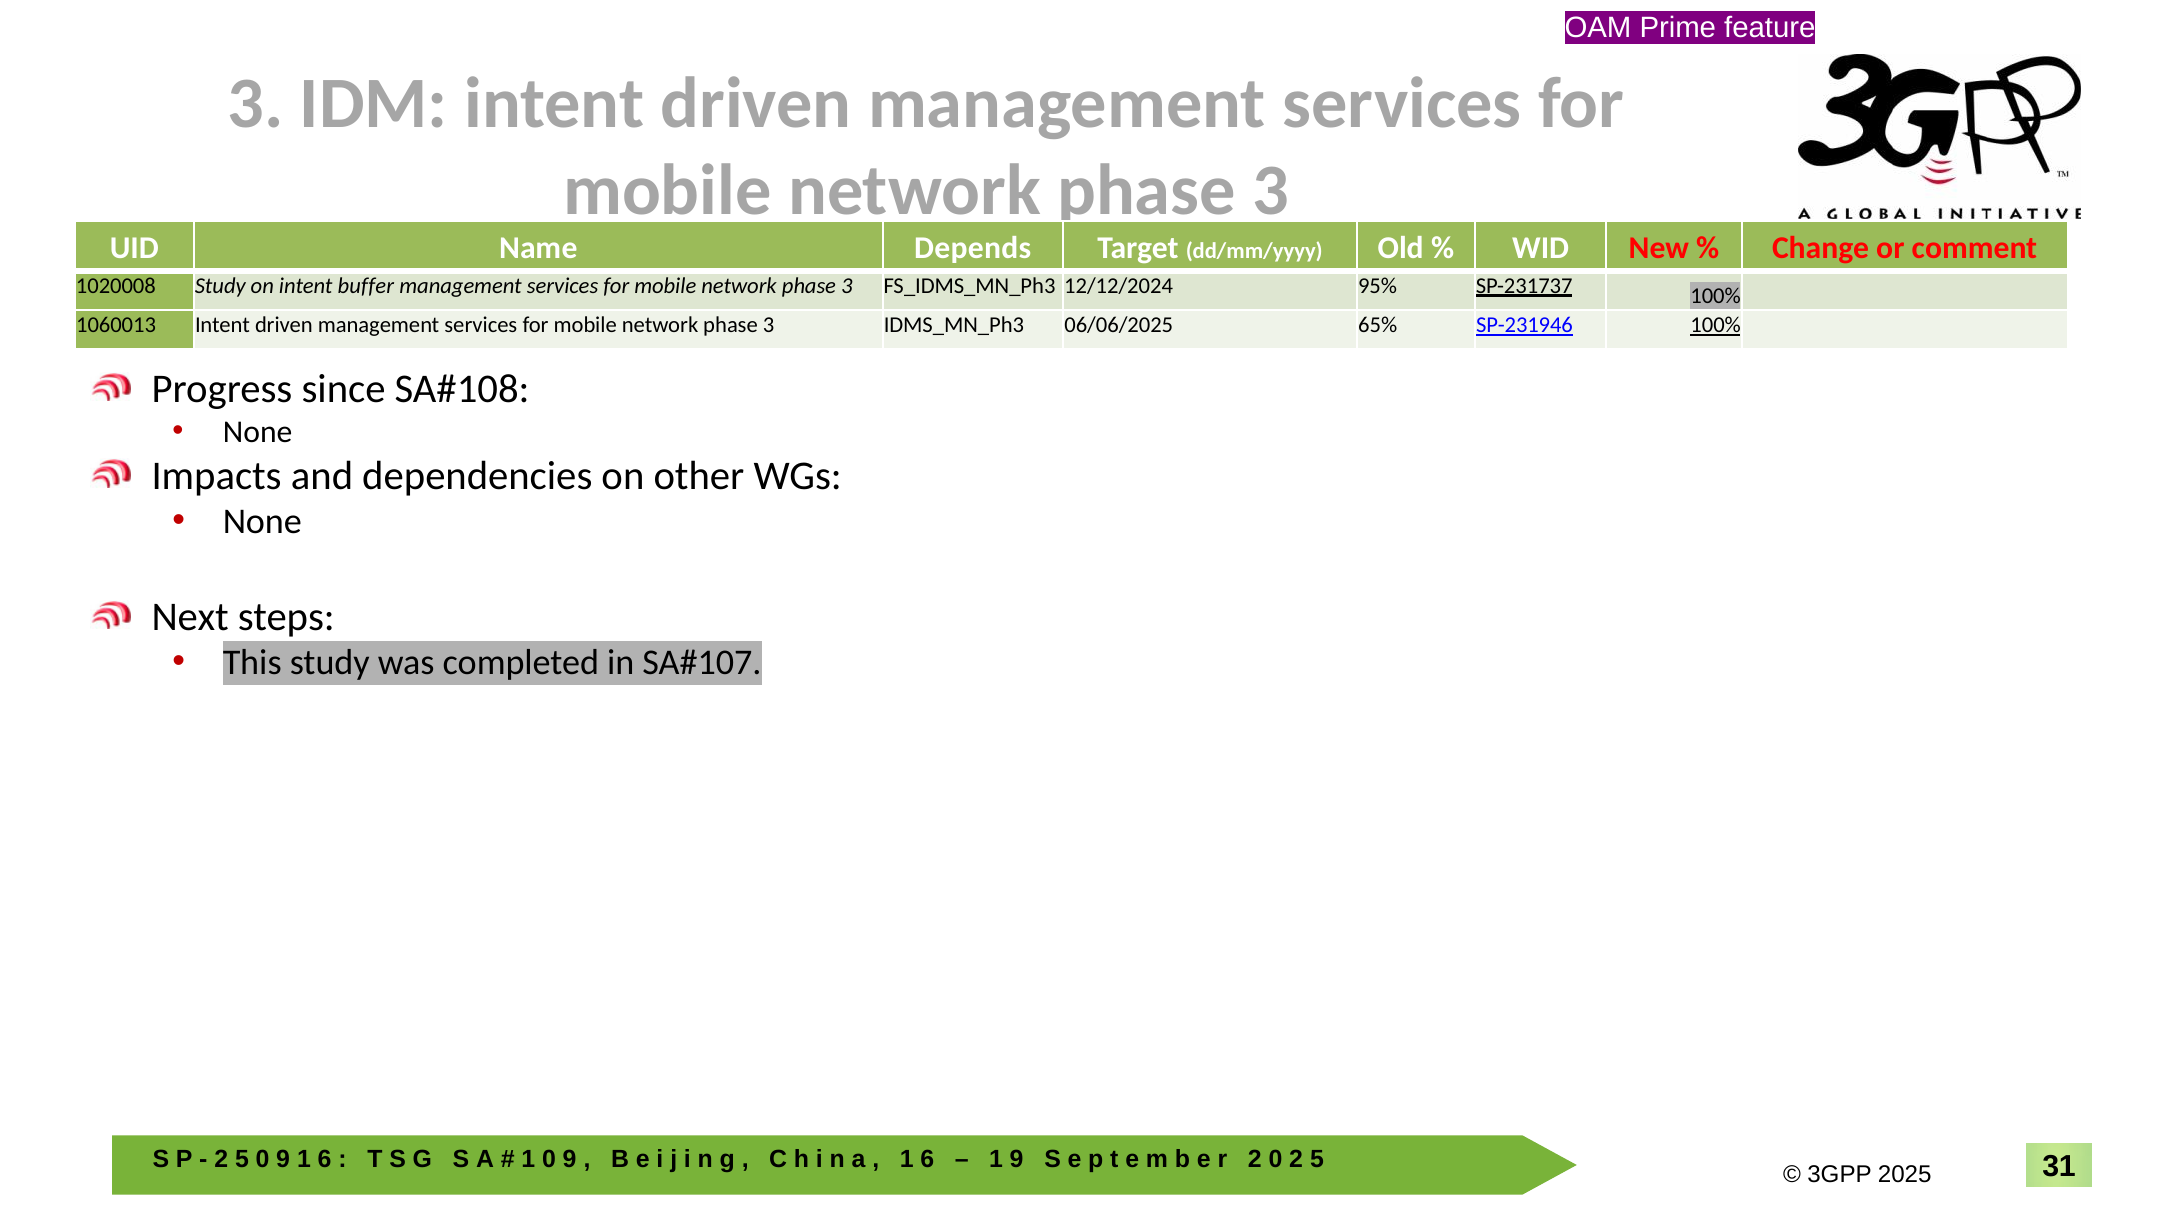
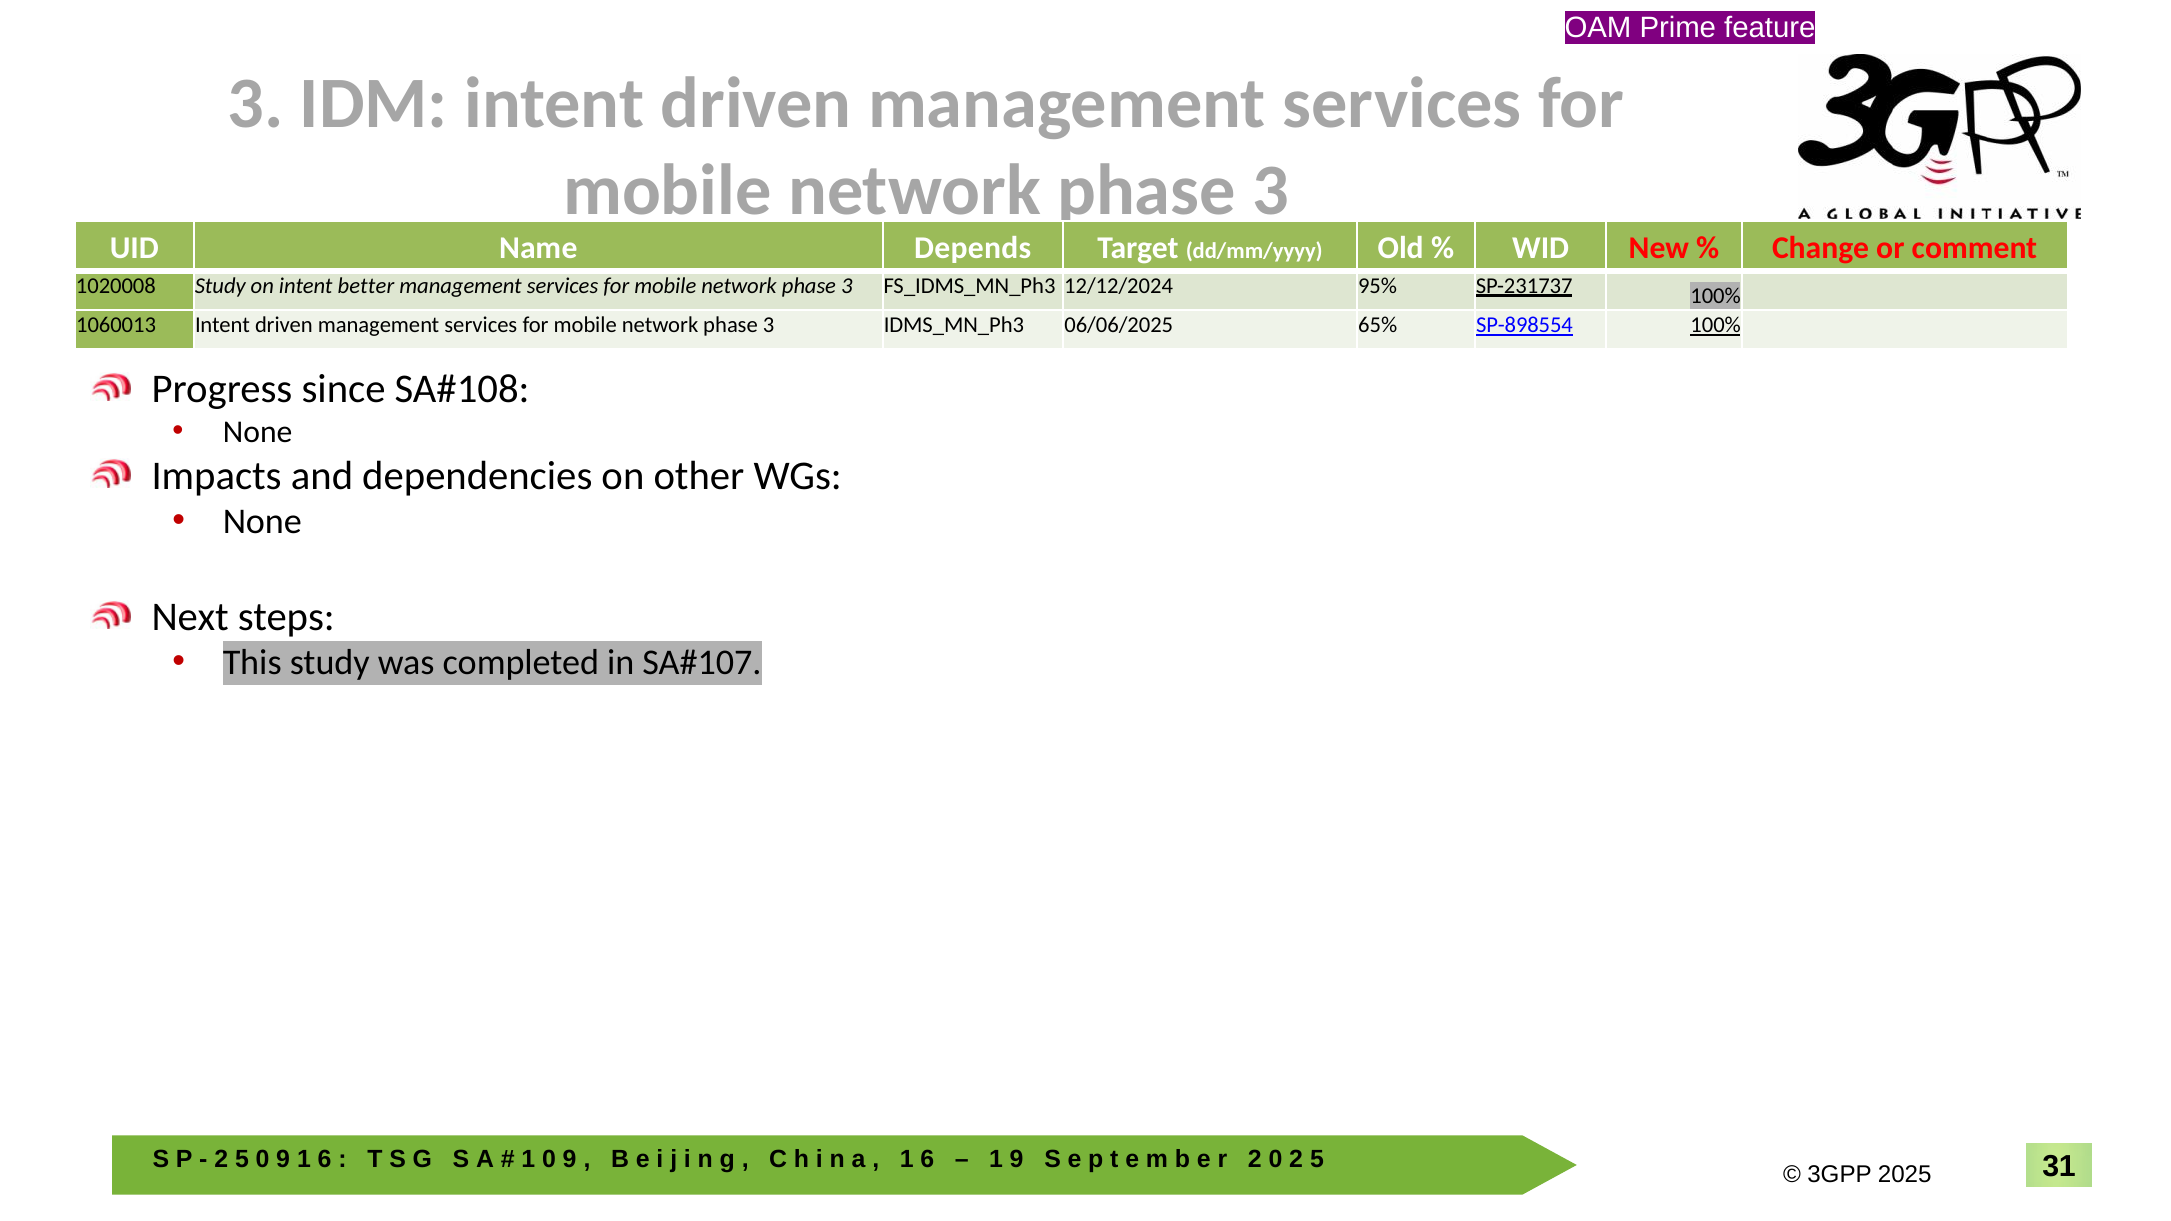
buffer: buffer -> better
SP-231946: SP-231946 -> SP-898554
